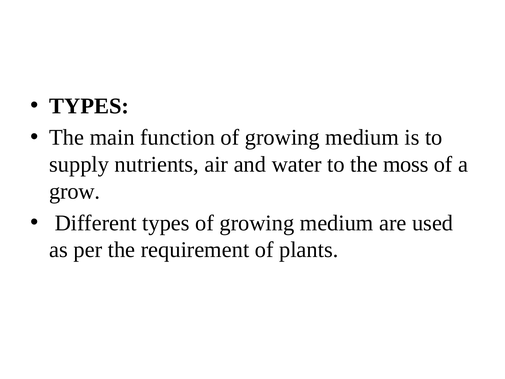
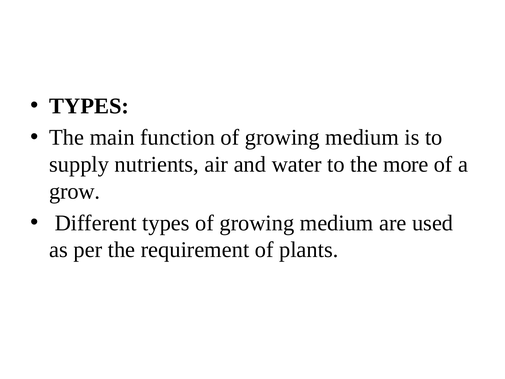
moss: moss -> more
